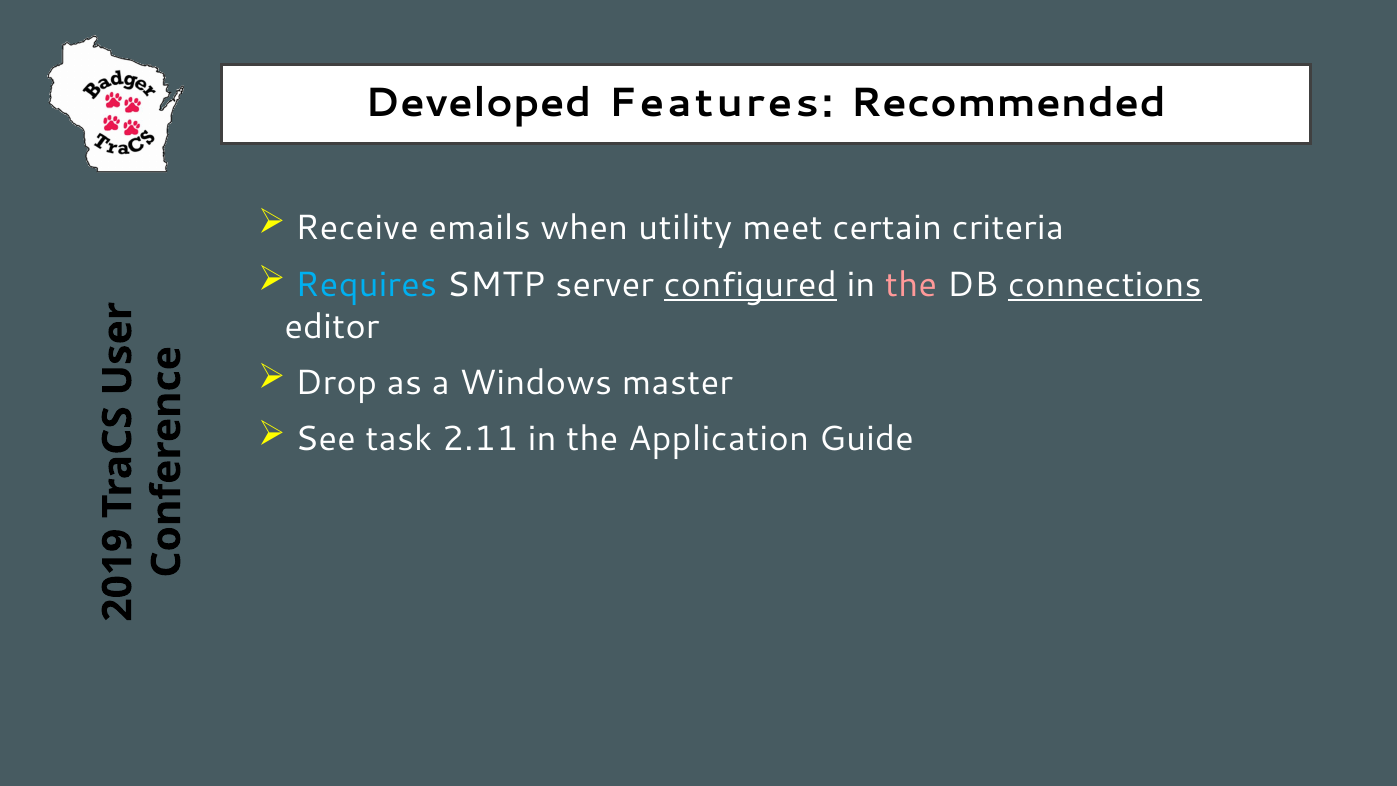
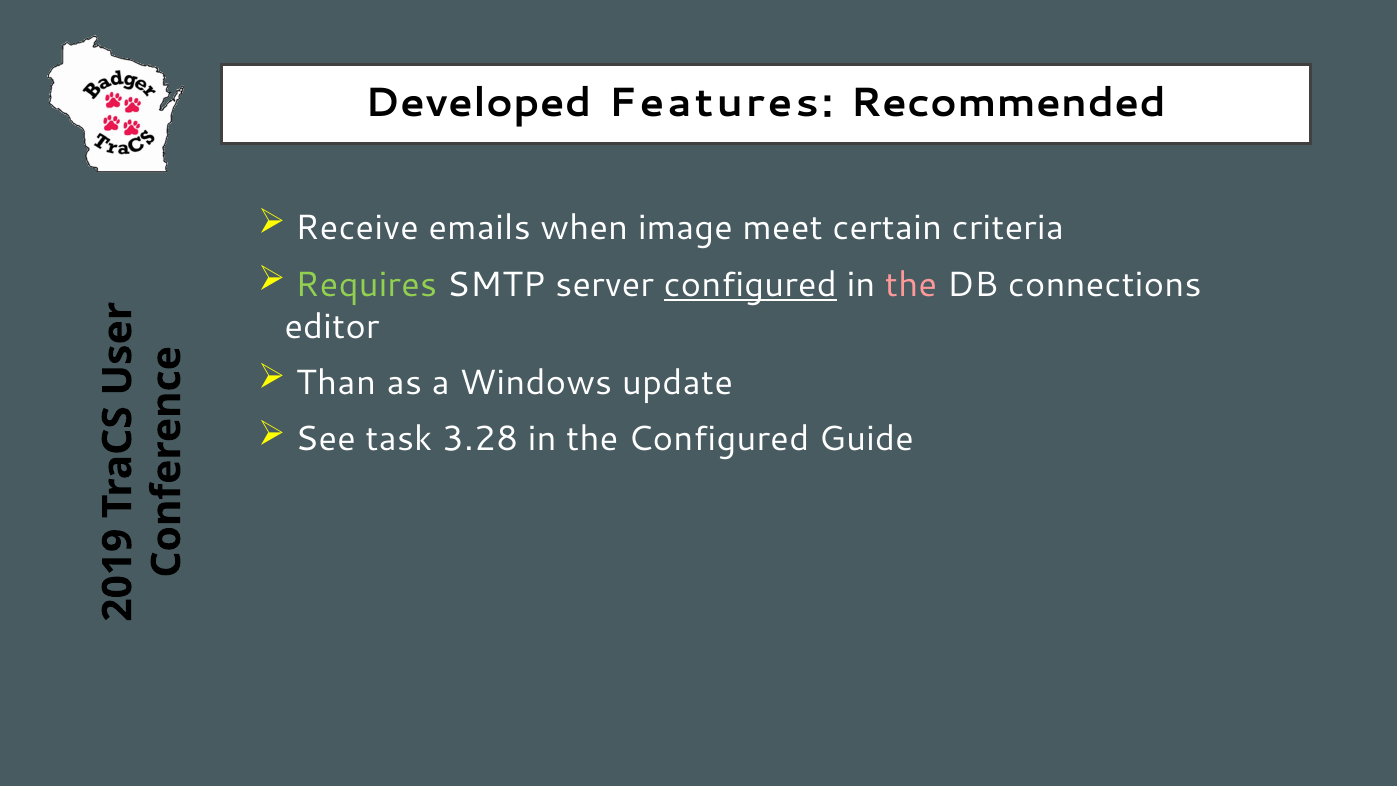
utility: utility -> image
Requires colour: light blue -> light green
connections underline: present -> none
Drop: Drop -> Than
master: master -> update
2.11: 2.11 -> 3.28
the Application: Application -> Configured
